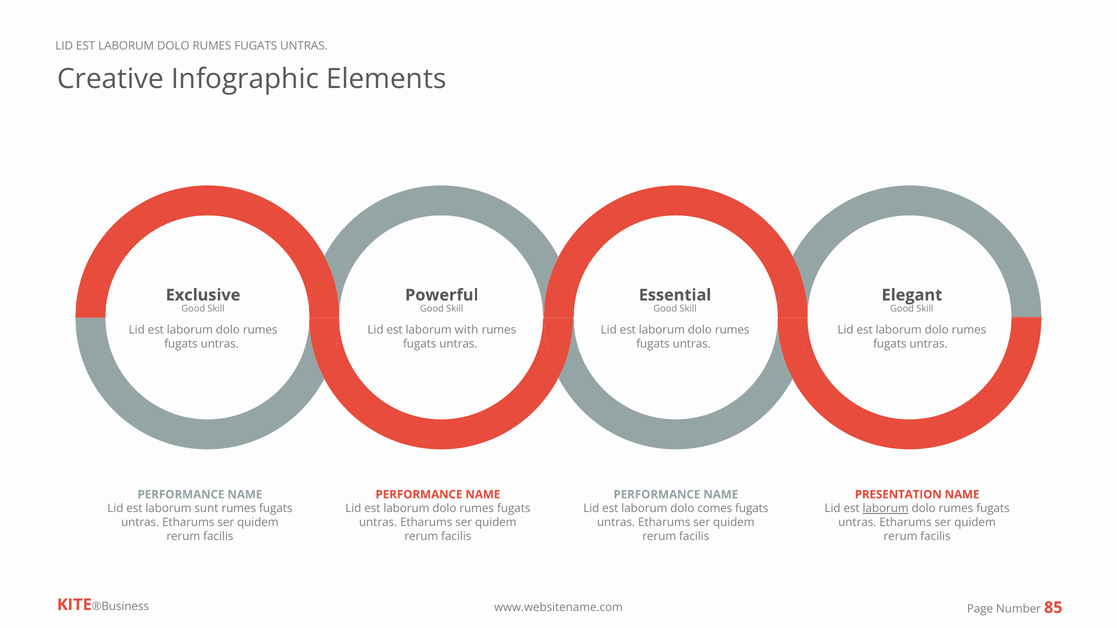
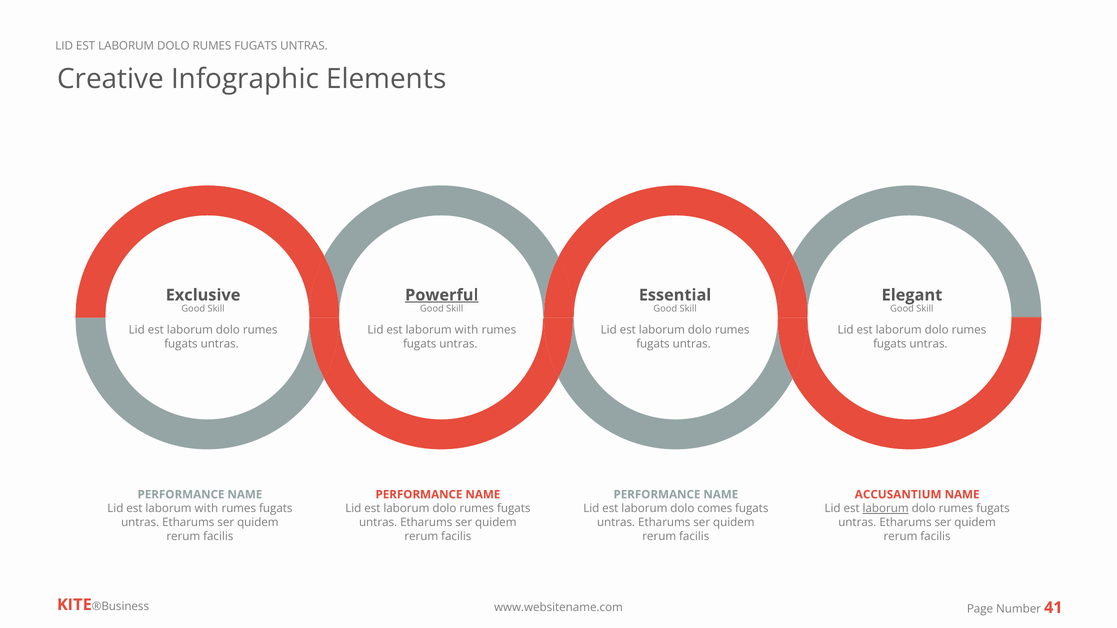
Powerful underline: none -> present
PRESENTATION: PRESENTATION -> ACCUSANTIUM
sunt at (206, 509): sunt -> with
85: 85 -> 41
